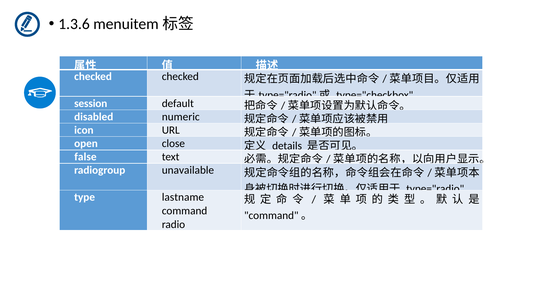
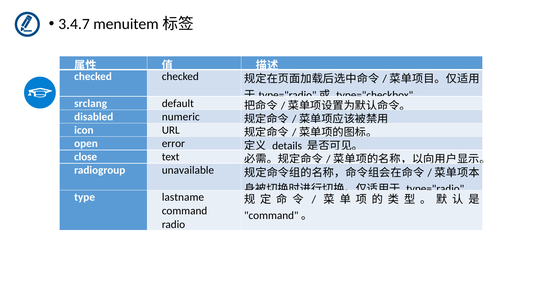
1.3.6: 1.3.6 -> 3.4.7
session: session -> srclang
close: close -> error
false: false -> close
